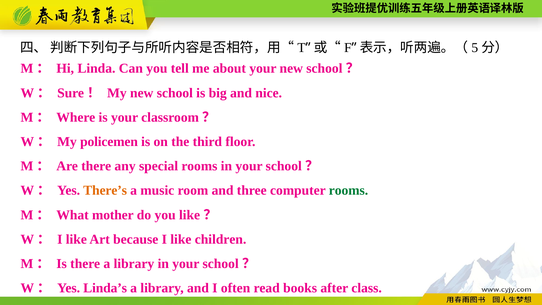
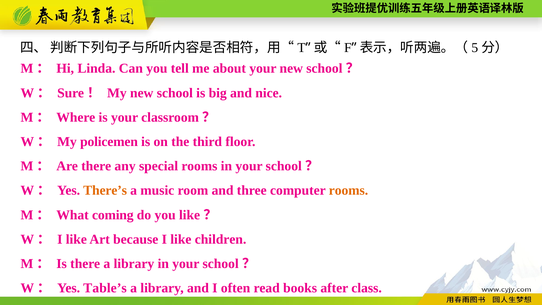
rooms at (348, 190) colour: green -> orange
mother: mother -> coming
Linda’s: Linda’s -> Table’s
